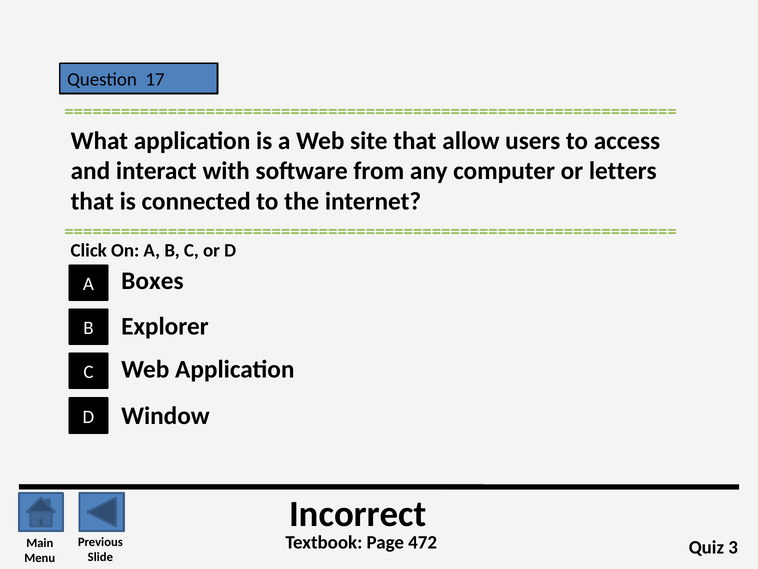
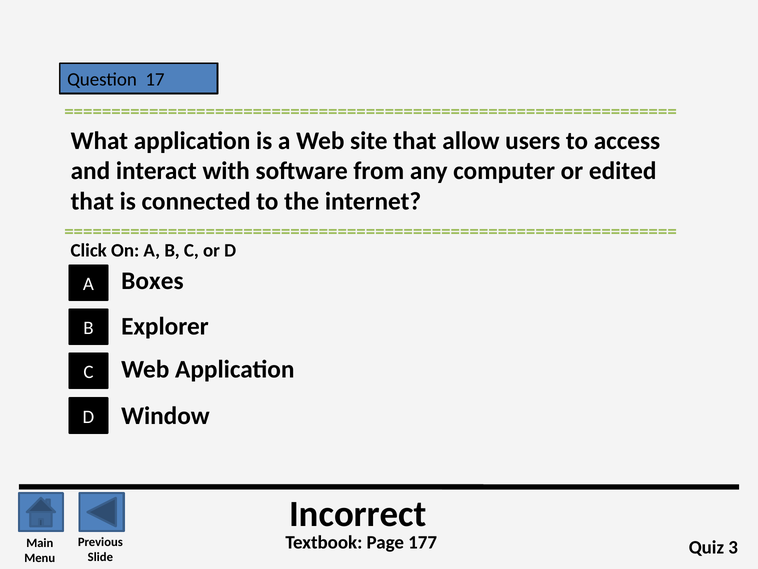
letters: letters -> edited
472: 472 -> 177
